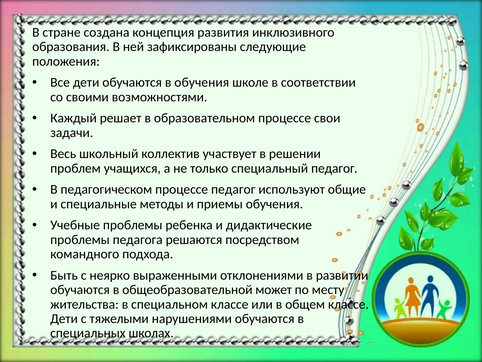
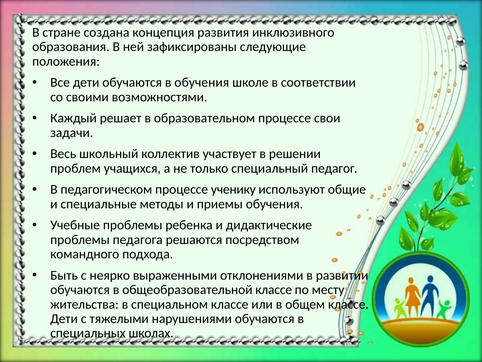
процессе педагог: педагог -> ученику
общеобразовательной может: может -> классе
